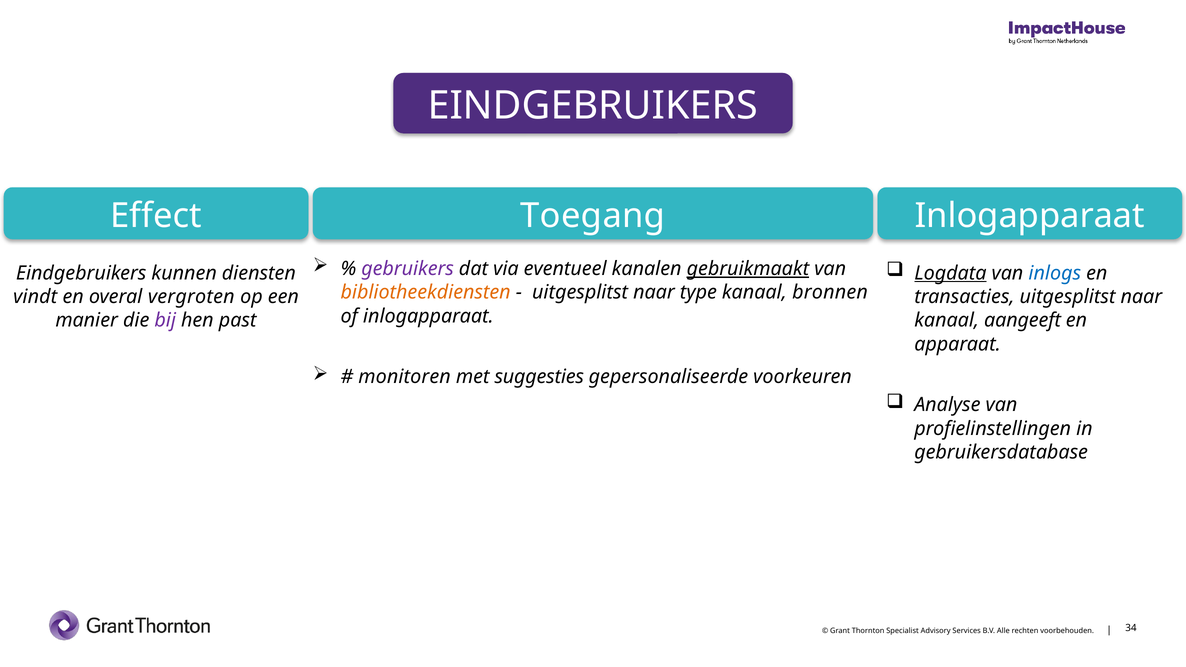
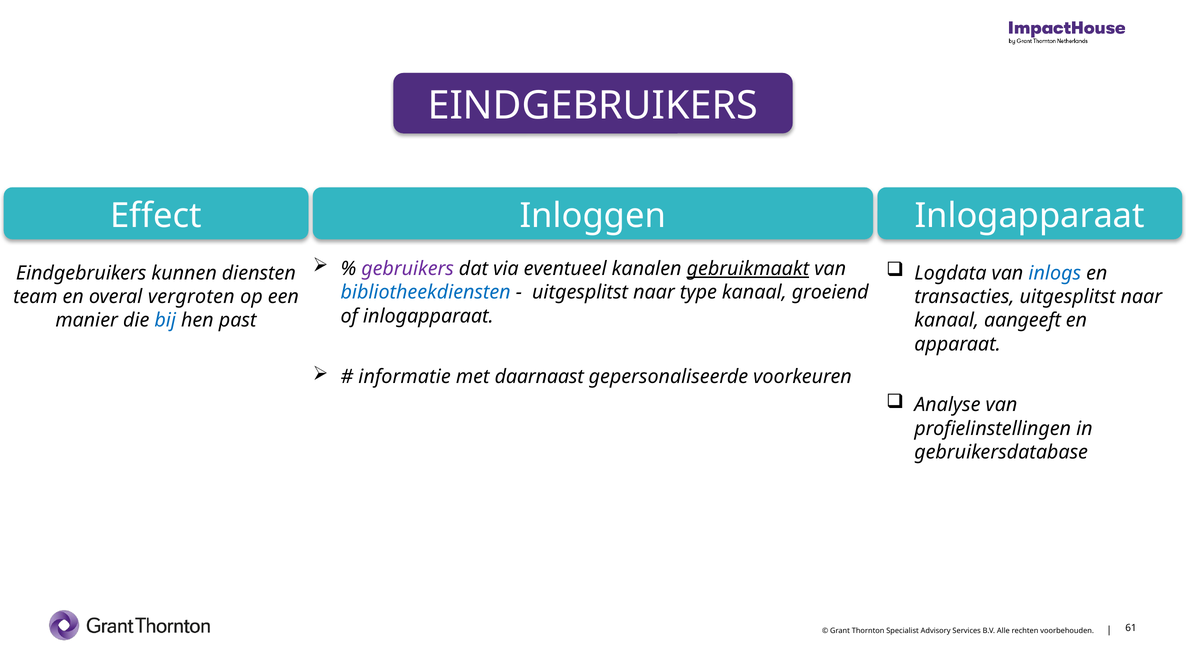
Toegang: Toegang -> Inloggen
Logdata underline: present -> none
bibliotheekdiensten colour: orange -> blue
bronnen: bronnen -> groeiend
vindt: vindt -> team
bij colour: purple -> blue
monitoren: monitoren -> informatie
suggesties: suggesties -> daarnaast
34: 34 -> 61
